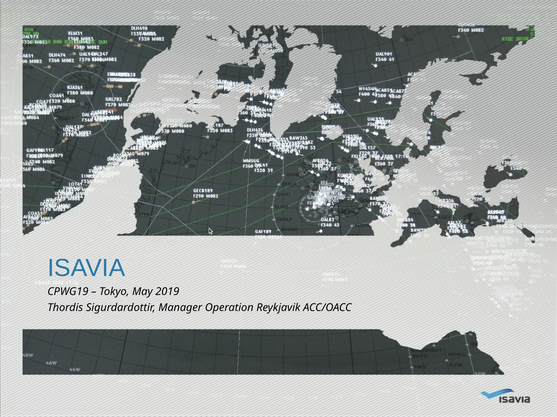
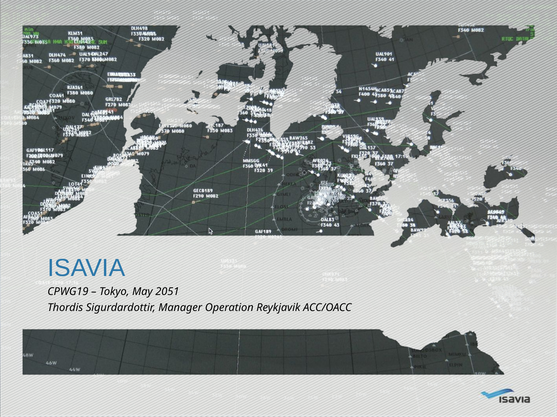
2019: 2019 -> 2051
